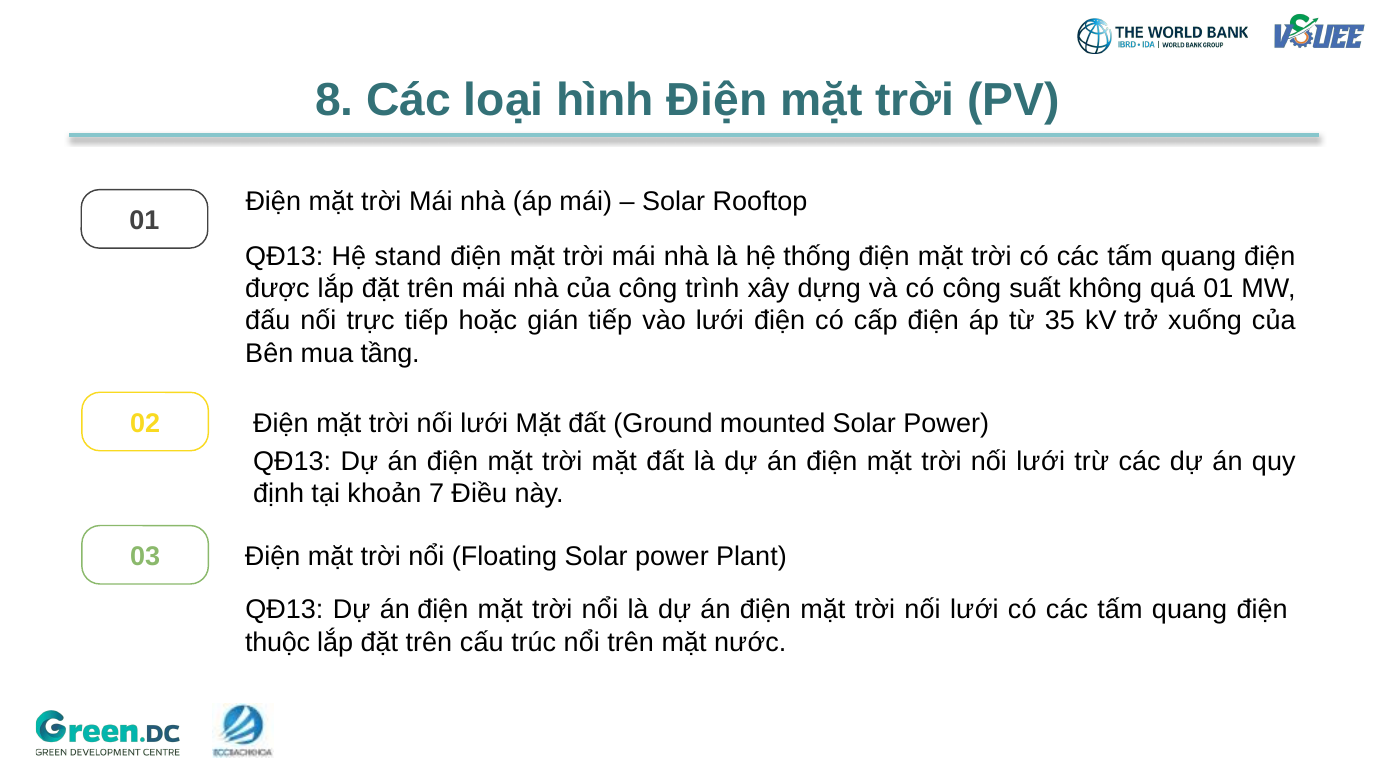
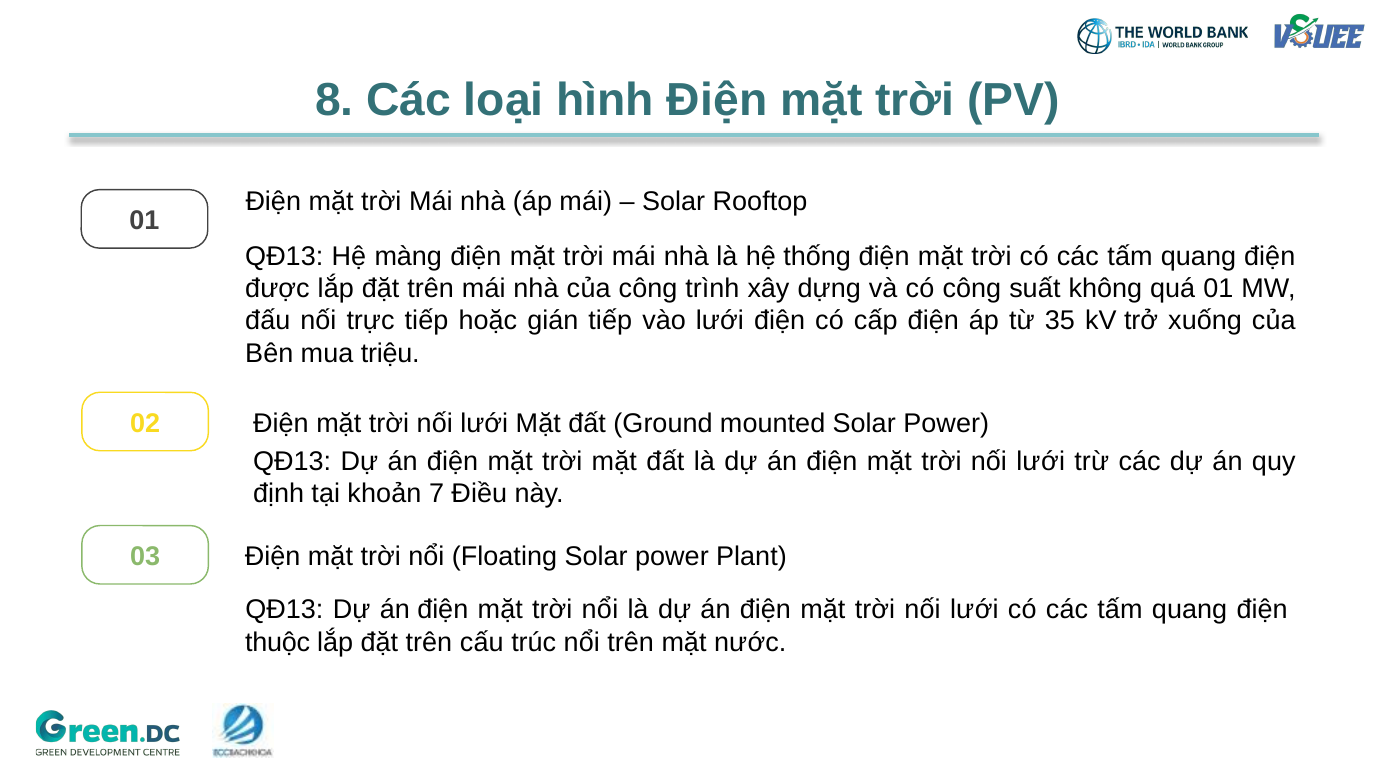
stand: stand -> màng
tầng: tầng -> triệu
